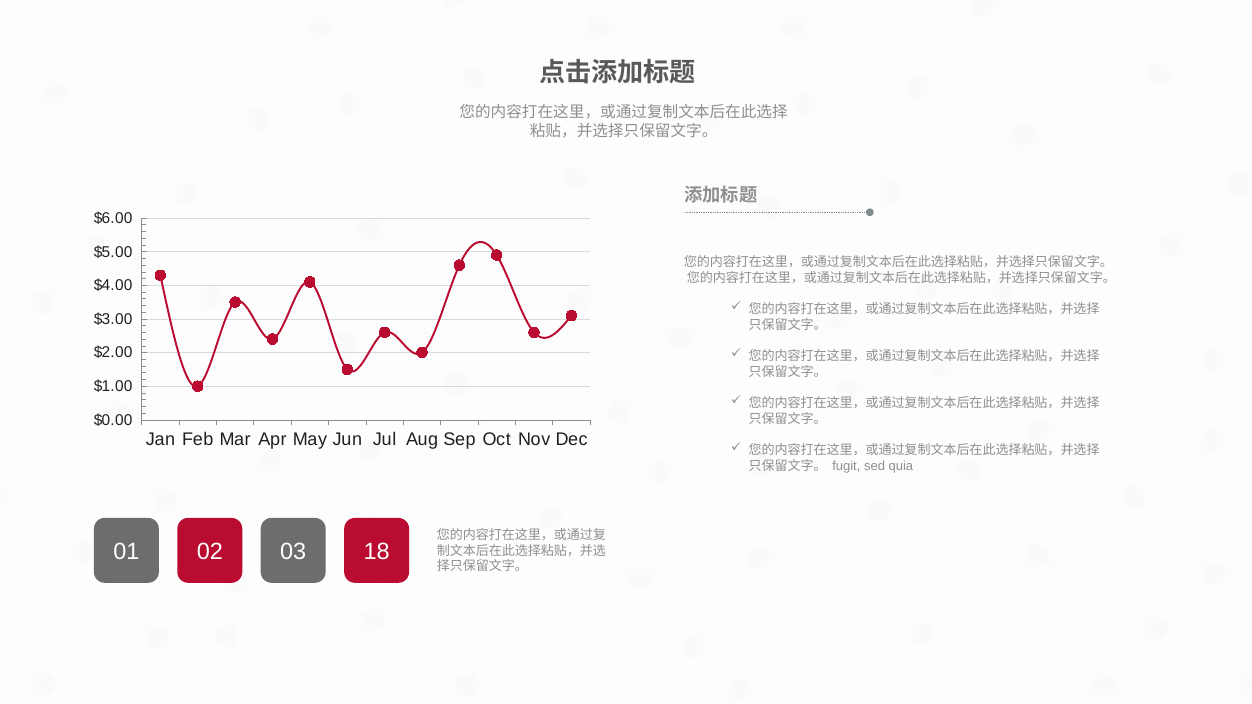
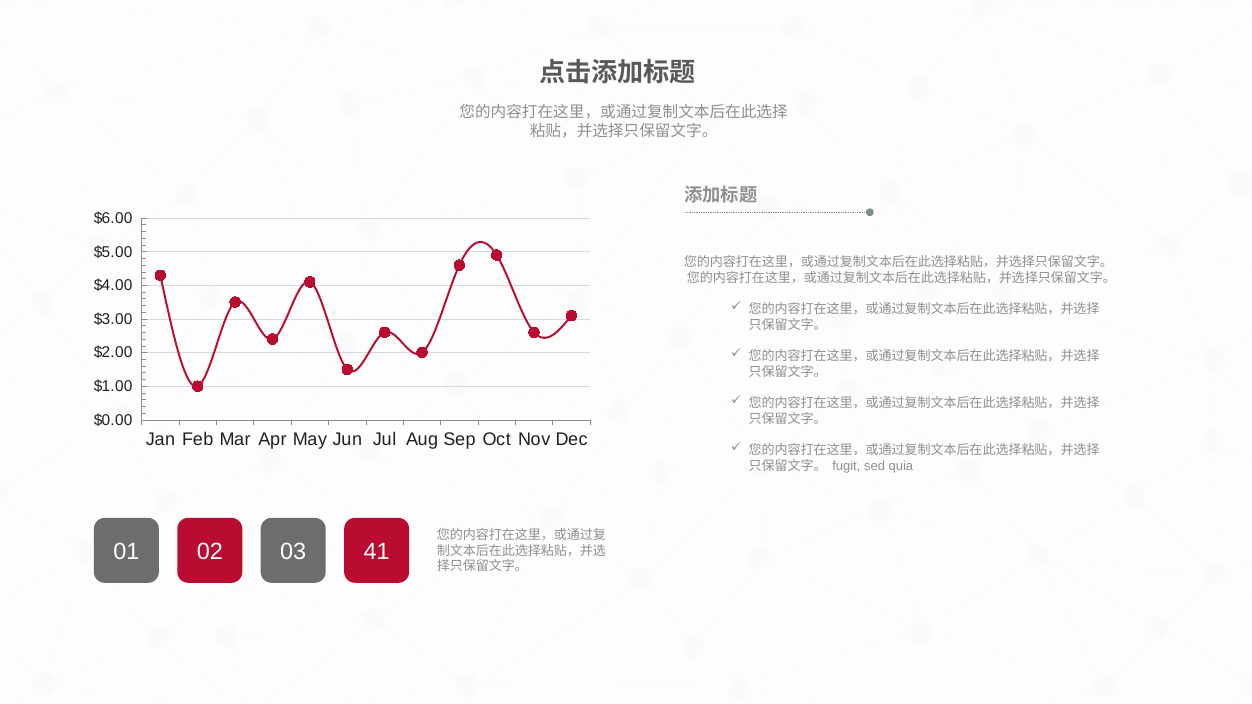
18: 18 -> 41
